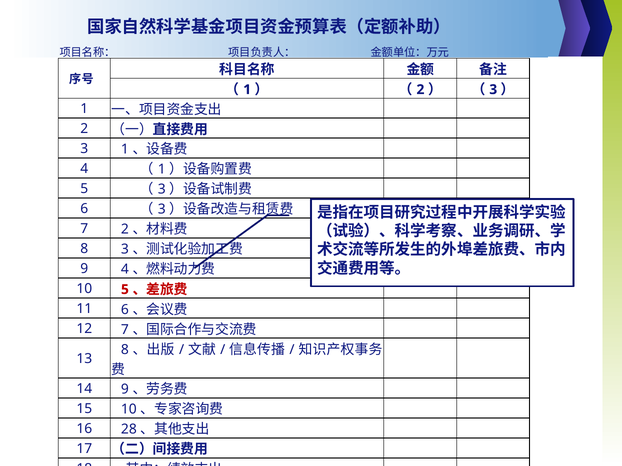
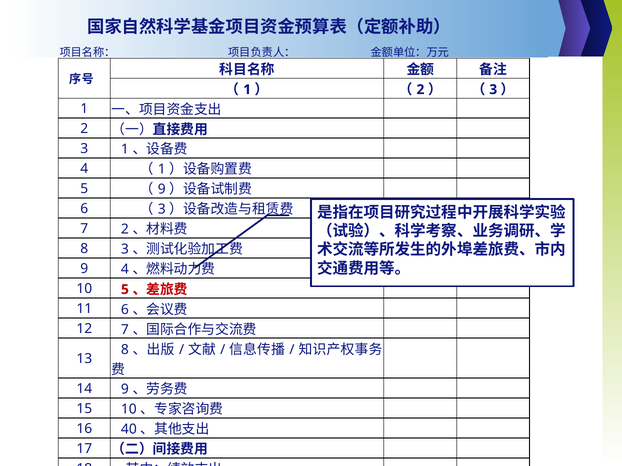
3 at (162, 190): 3 -> 9
28: 28 -> 40
